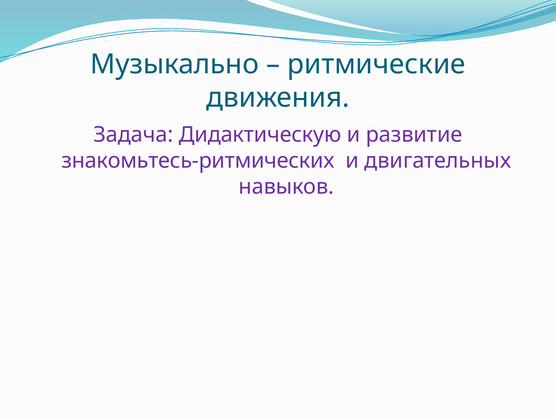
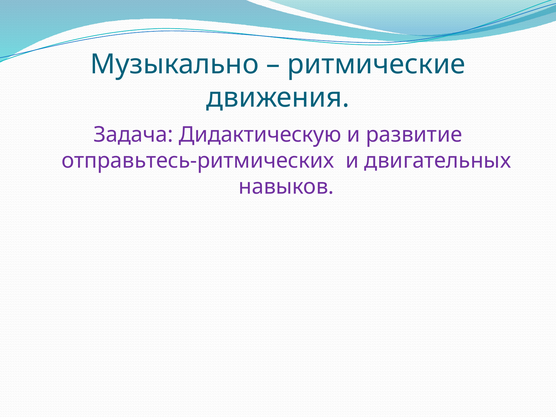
знакомьтесь-ритмических: знакомьтесь-ритмических -> отправьтесь-ритмических
